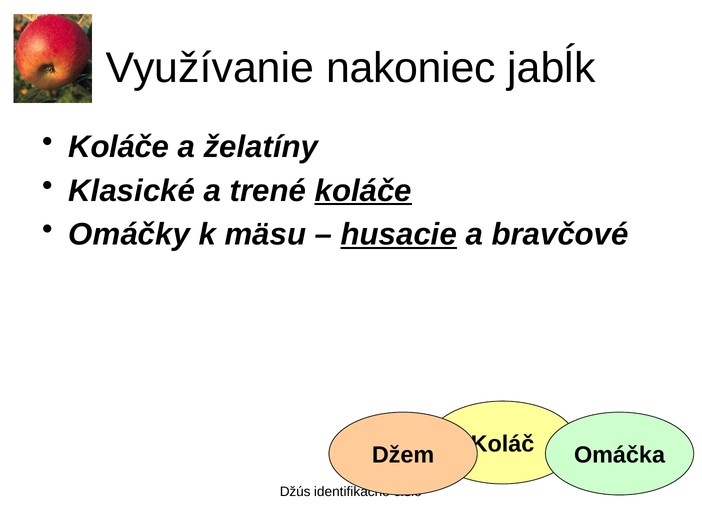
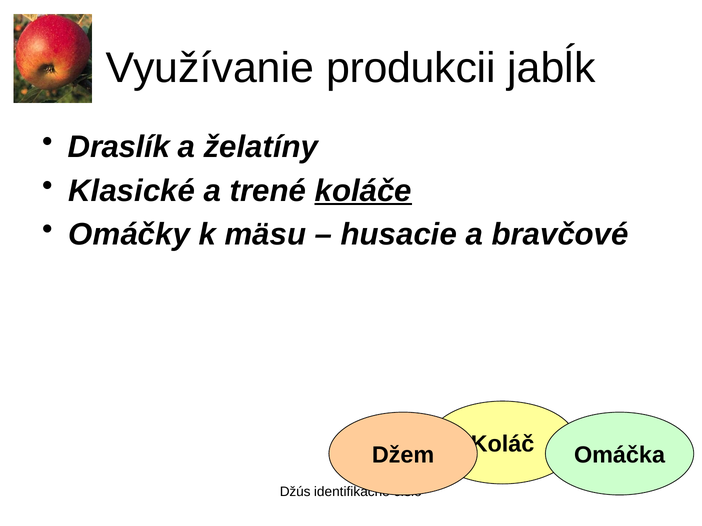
nakoniec: nakoniec -> produkcii
Koláče at (119, 147): Koláče -> Draslík
husacie underline: present -> none
